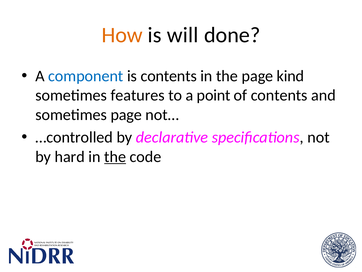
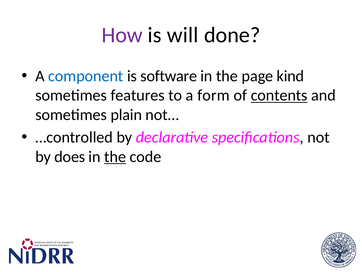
How colour: orange -> purple
is contents: contents -> software
point: point -> form
contents at (279, 95) underline: none -> present
sometimes page: page -> plain
hard: hard -> does
